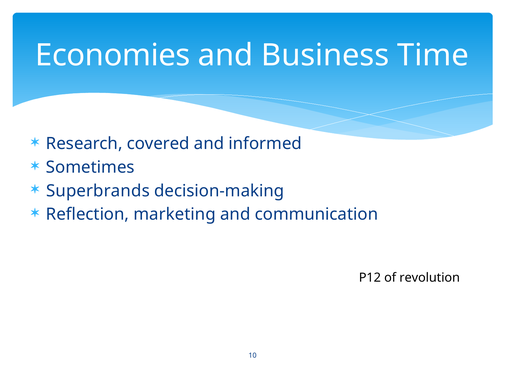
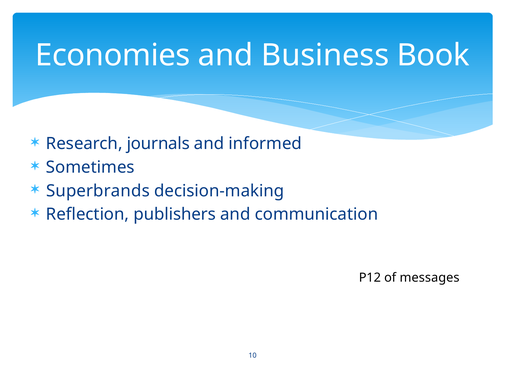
Time: Time -> Book
covered: covered -> journals
marketing: marketing -> publishers
revolution: revolution -> messages
